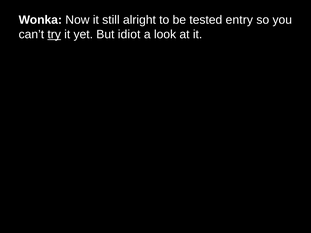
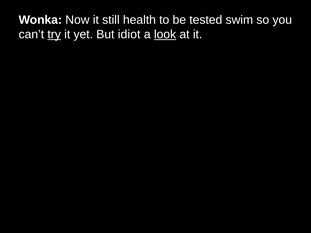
alright: alright -> health
entry: entry -> swim
look underline: none -> present
